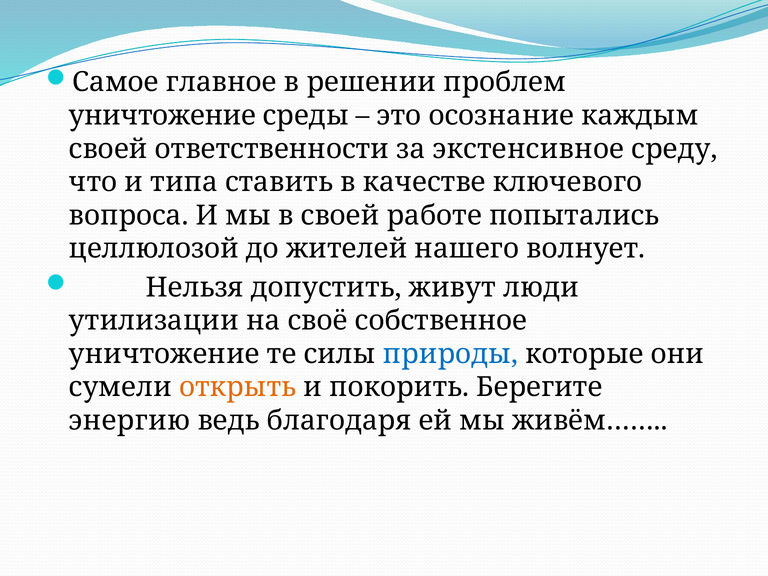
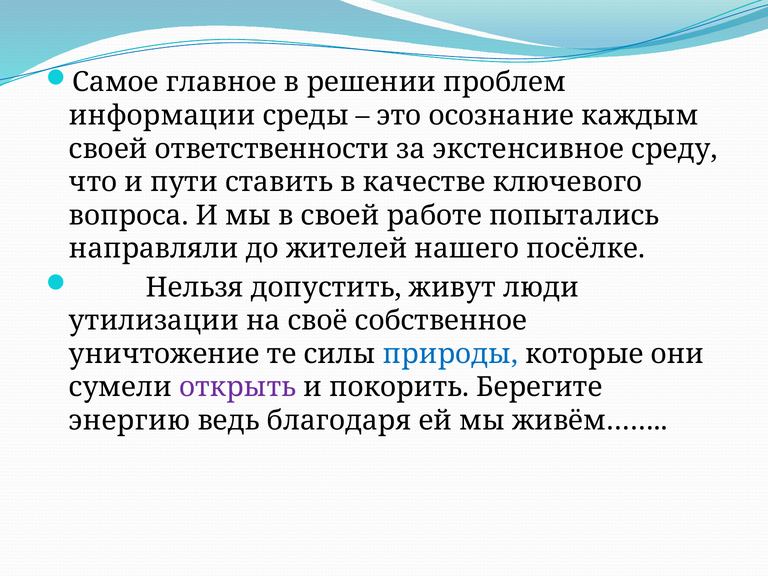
уничтожение at (162, 116): уничтожение -> информации
типа: типа -> пути
целлюлозой: целлюлозой -> направляли
волнует: волнует -> посёлке
открыть colour: orange -> purple
